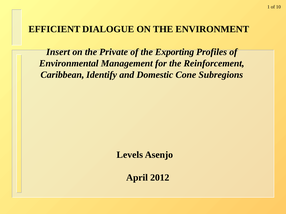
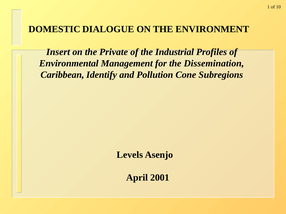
EFFICIENT: EFFICIENT -> DOMESTIC
Exporting: Exporting -> Industrial
Reinforcement: Reinforcement -> Dissemination
Domestic: Domestic -> Pollution
2012: 2012 -> 2001
